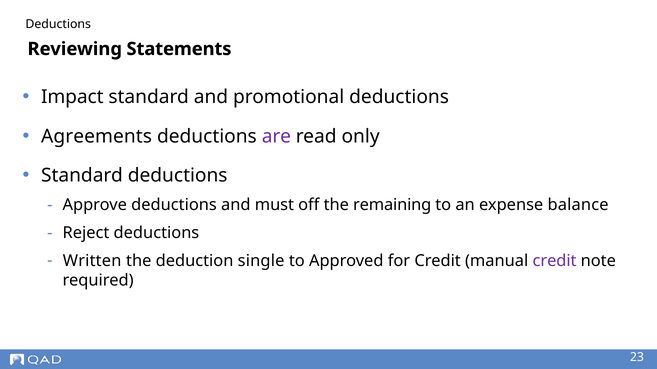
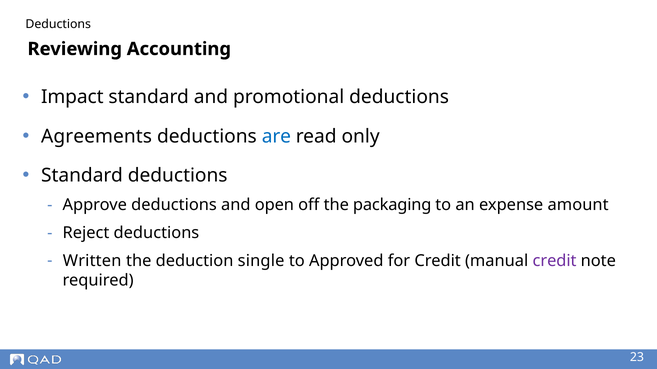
Statements: Statements -> Accounting
are colour: purple -> blue
must: must -> open
remaining: remaining -> packaging
balance: balance -> amount
